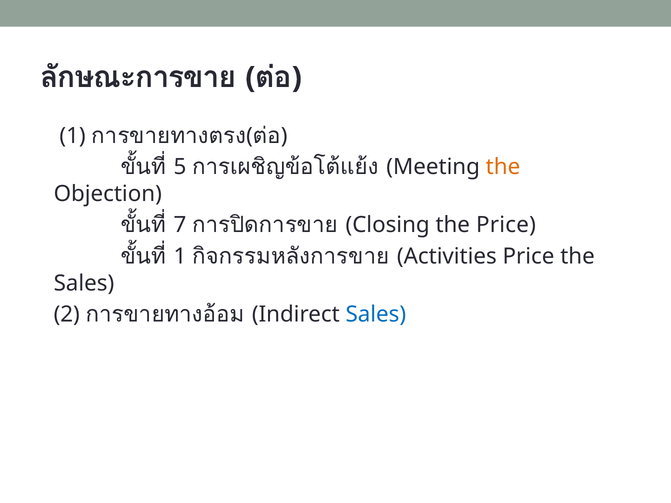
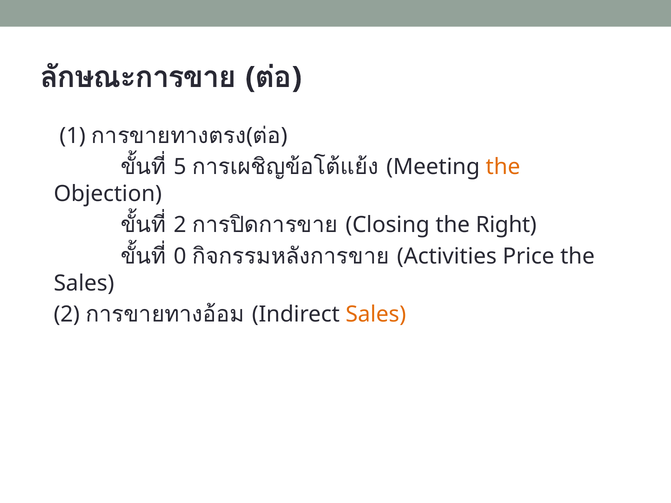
7 at (180, 225): 7 -> 2
the Price: Price -> Right
1 at (180, 257): 1 -> 0
Sales at (376, 315) colour: blue -> orange
